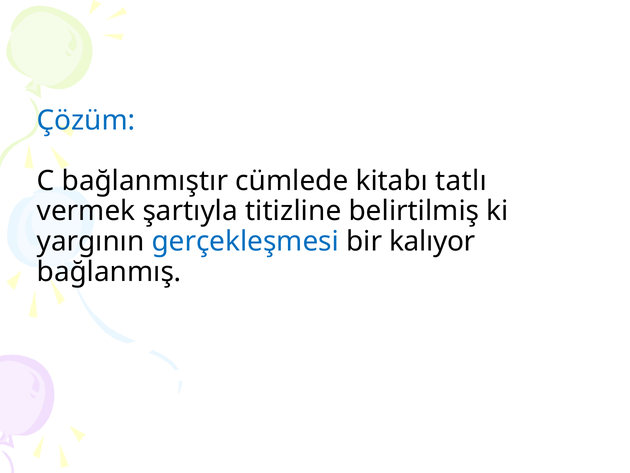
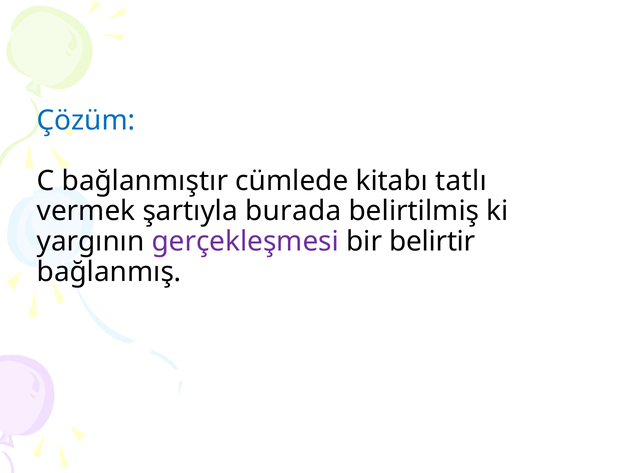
titizline: titizline -> burada
gerçekleşmesi colour: blue -> purple
kalıyor: kalıyor -> belirtir
